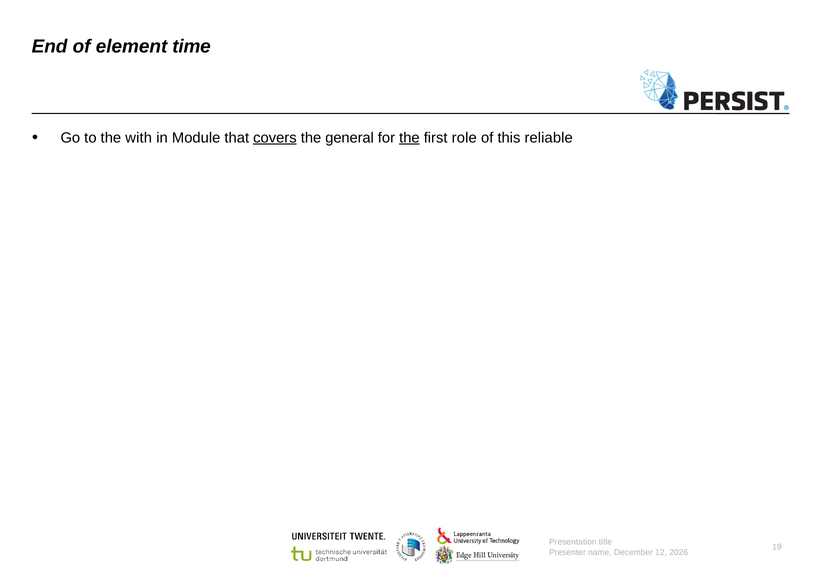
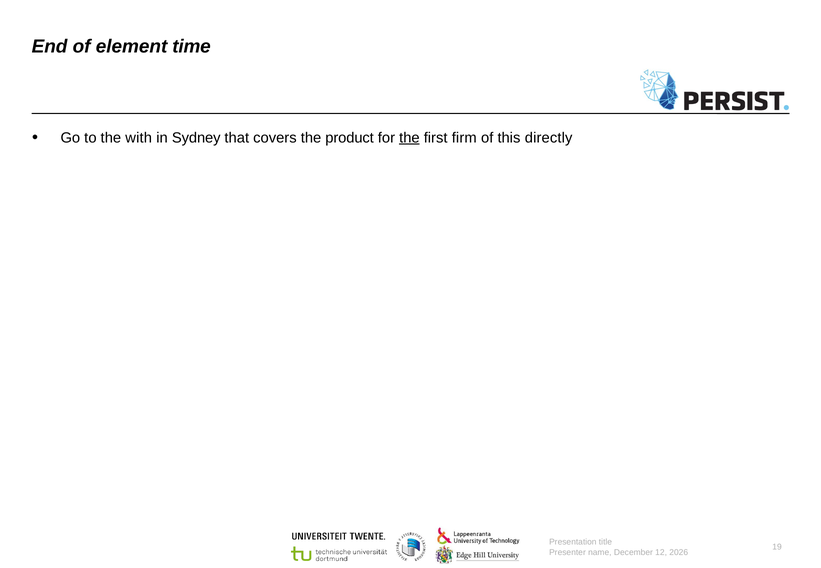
Module: Module -> Sydney
covers underline: present -> none
general: general -> product
role: role -> firm
reliable: reliable -> directly
